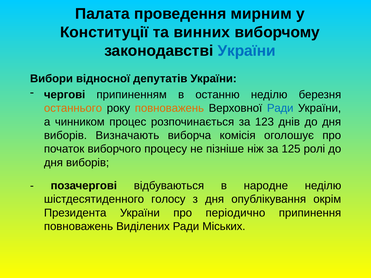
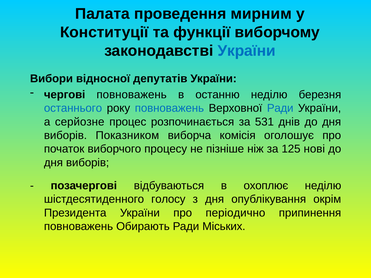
винних: винних -> функції
чергові припиненням: припиненням -> повноважень
останнього colour: orange -> blue
повноважень at (169, 108) colour: orange -> blue
чинником: чинником -> серйозне
123: 123 -> 531
Визначають: Визначають -> Показником
ролі: ролі -> нові
народне: народне -> охоплює
Виділених: Виділених -> Обирають
